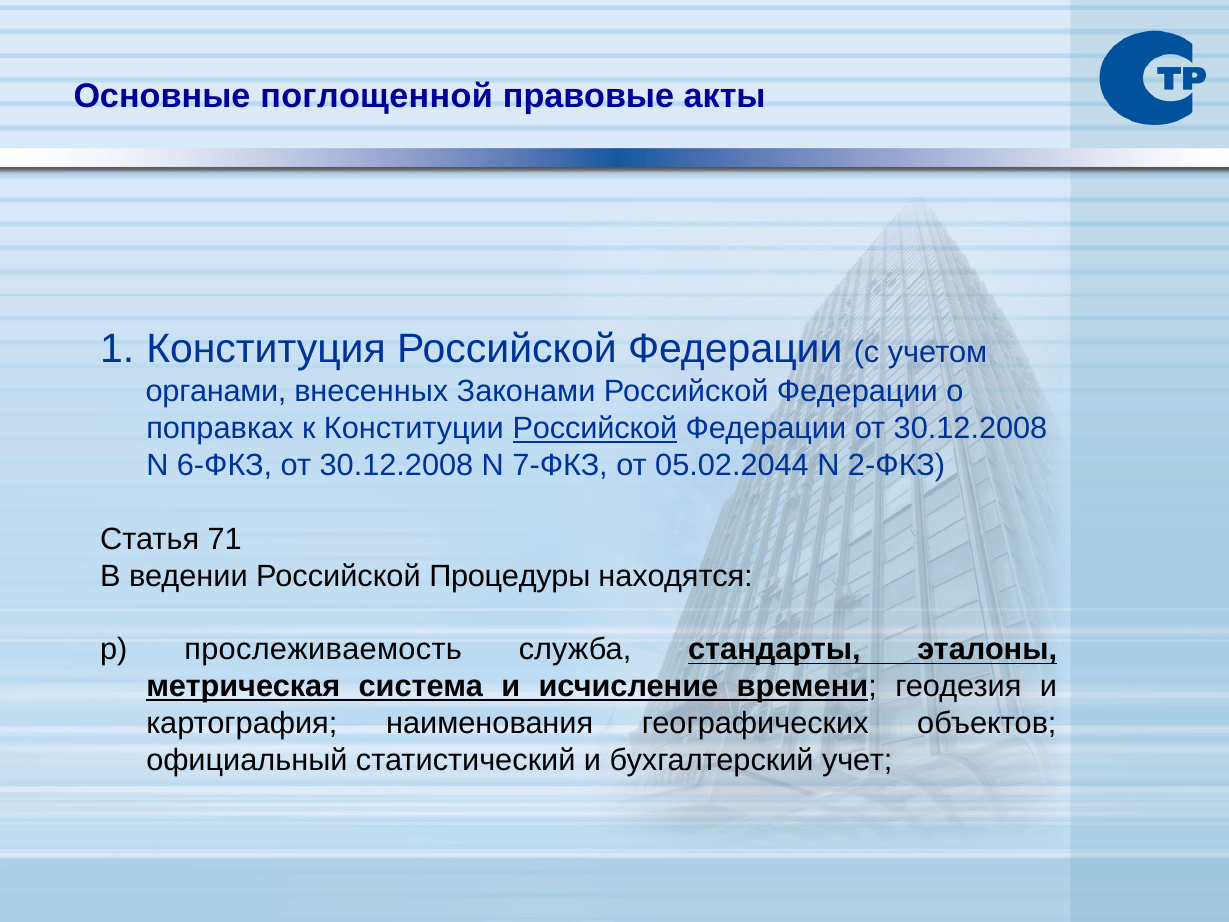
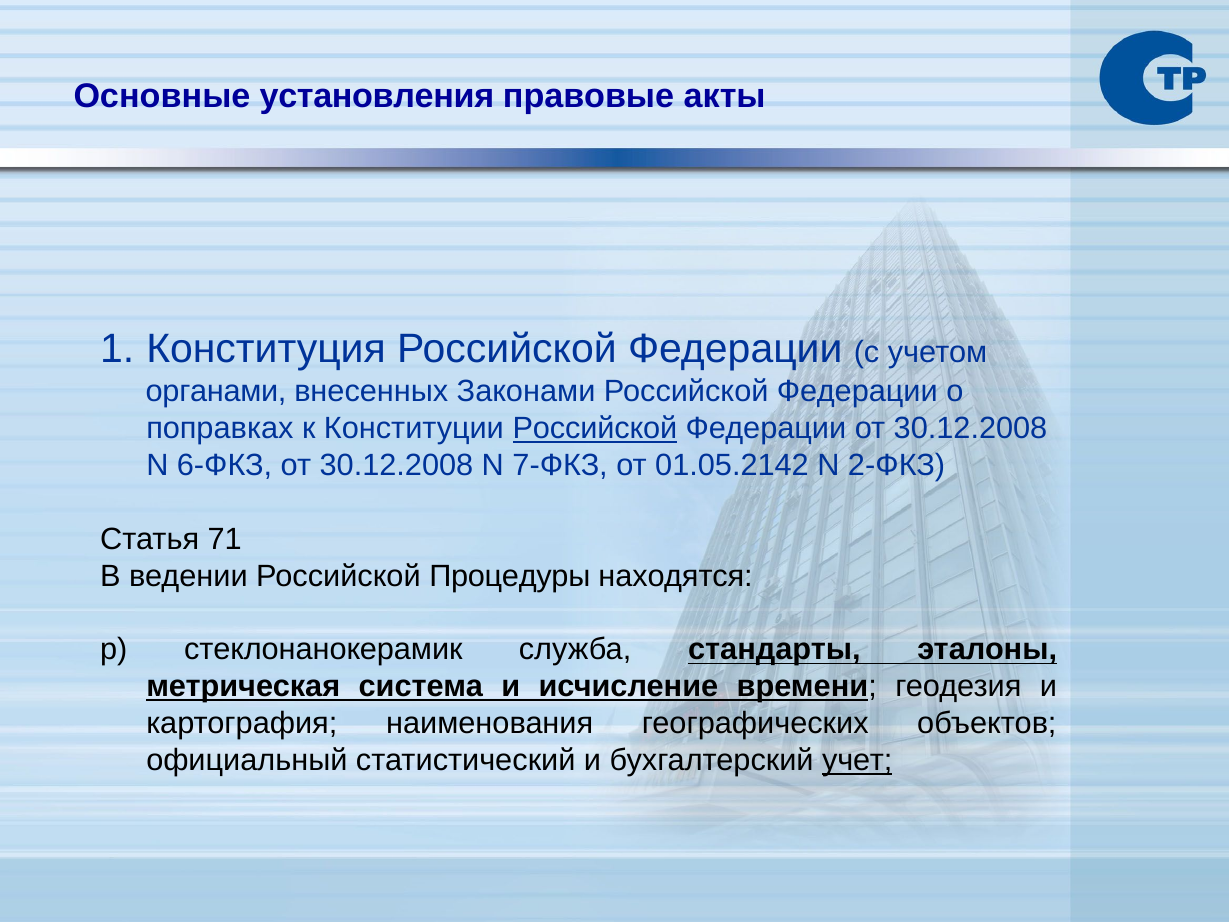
поглощенной: поглощенной -> установления
05.02.2044: 05.02.2044 -> 01.05.2142
прослеживаемость: прослеживаемость -> стеклонанокерамик
учет underline: none -> present
